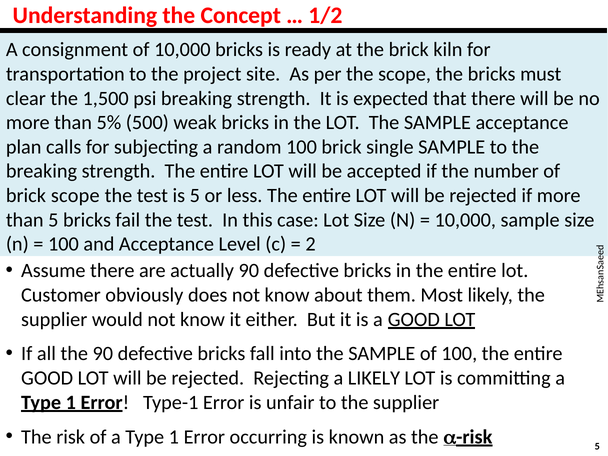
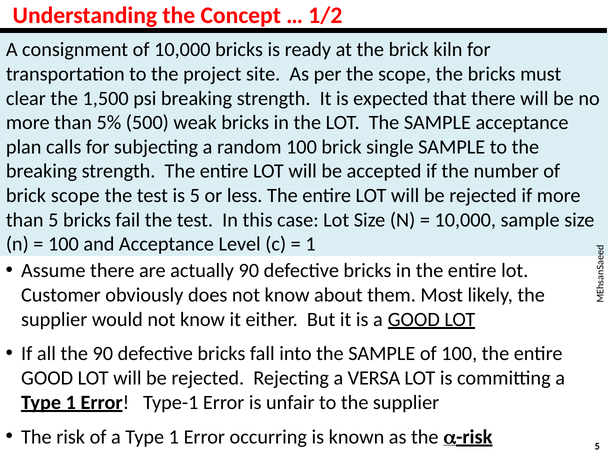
2 at (311, 244): 2 -> 1
a LIKELY: LIKELY -> VERSA
